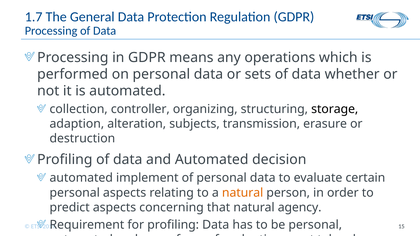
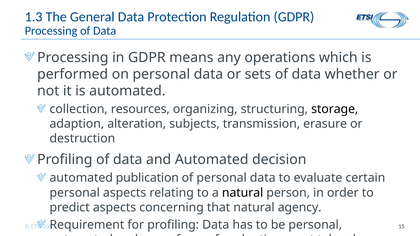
1.7: 1.7 -> 1.3
controller: controller -> resources
implement: implement -> publication
natural at (243, 193) colour: orange -> black
